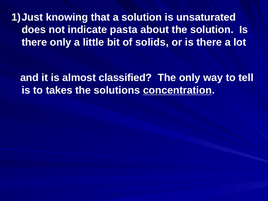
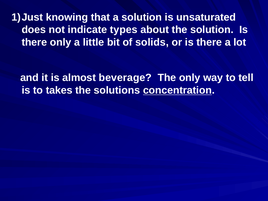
pasta: pasta -> types
classified: classified -> beverage
